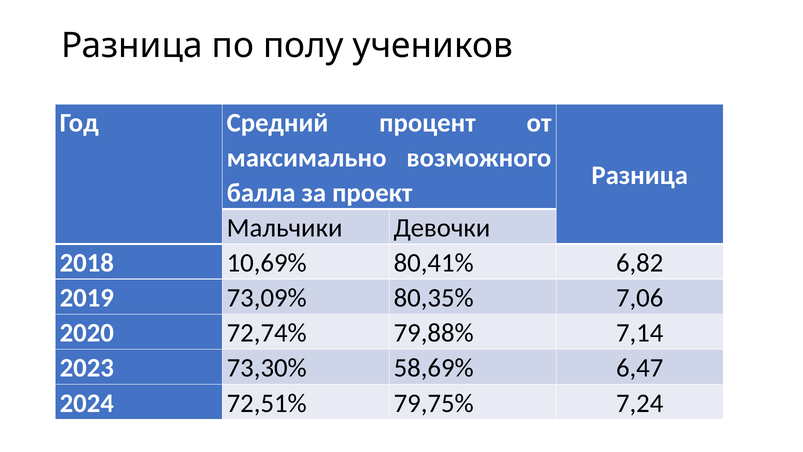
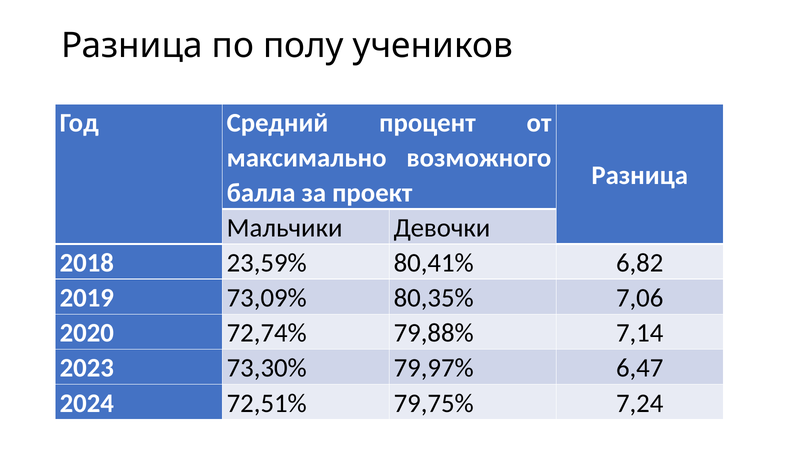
10,69%: 10,69% -> 23,59%
58,69%: 58,69% -> 79,97%
